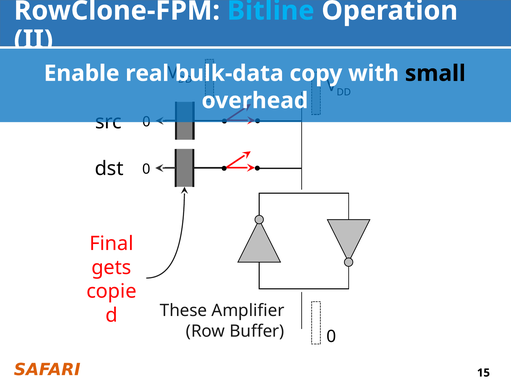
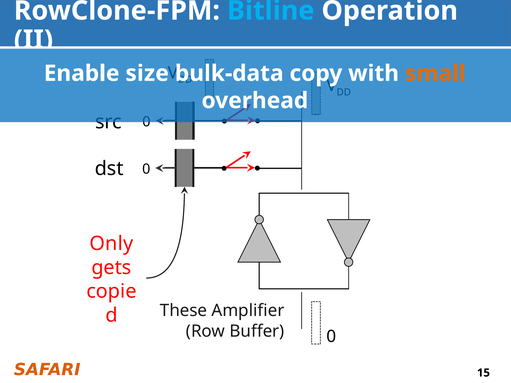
real: real -> size
small colour: black -> orange
Final: Final -> Only
